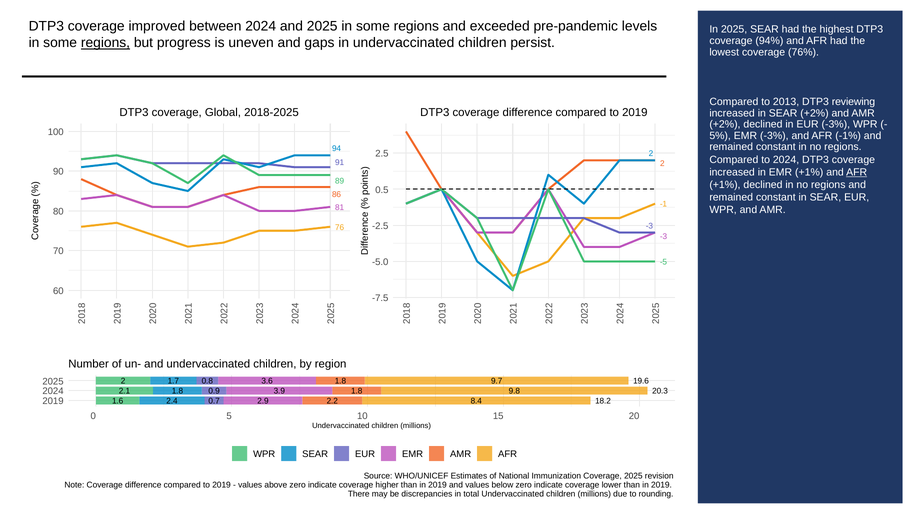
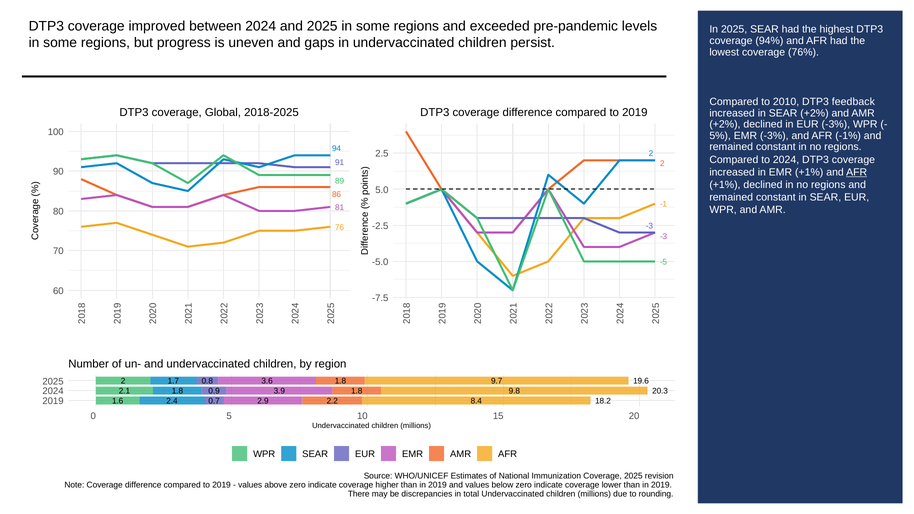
regions at (105, 43) underline: present -> none
2013: 2013 -> 2010
reviewing: reviewing -> feedback
0.5: 0.5 -> 5.0
